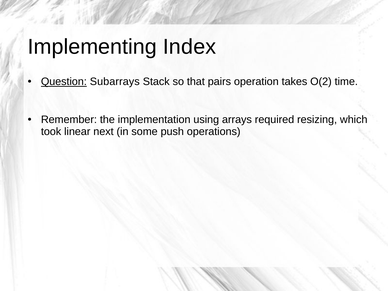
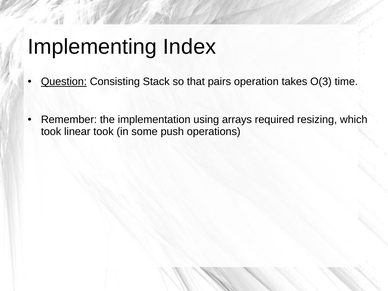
Subarrays: Subarrays -> Consisting
O(2: O(2 -> O(3
linear next: next -> took
